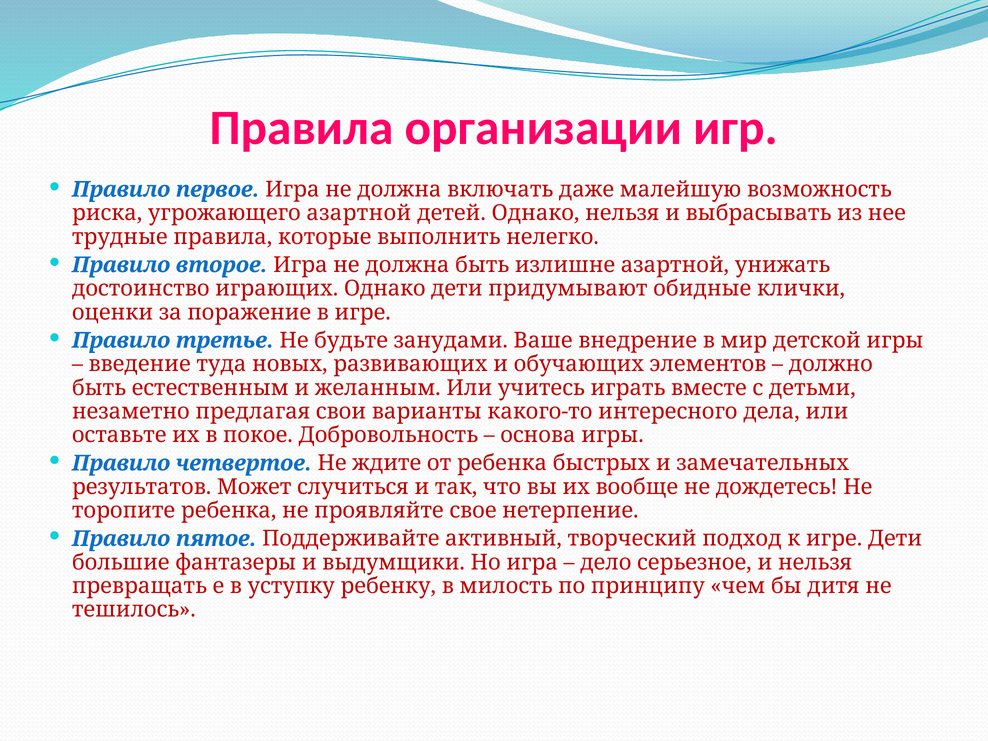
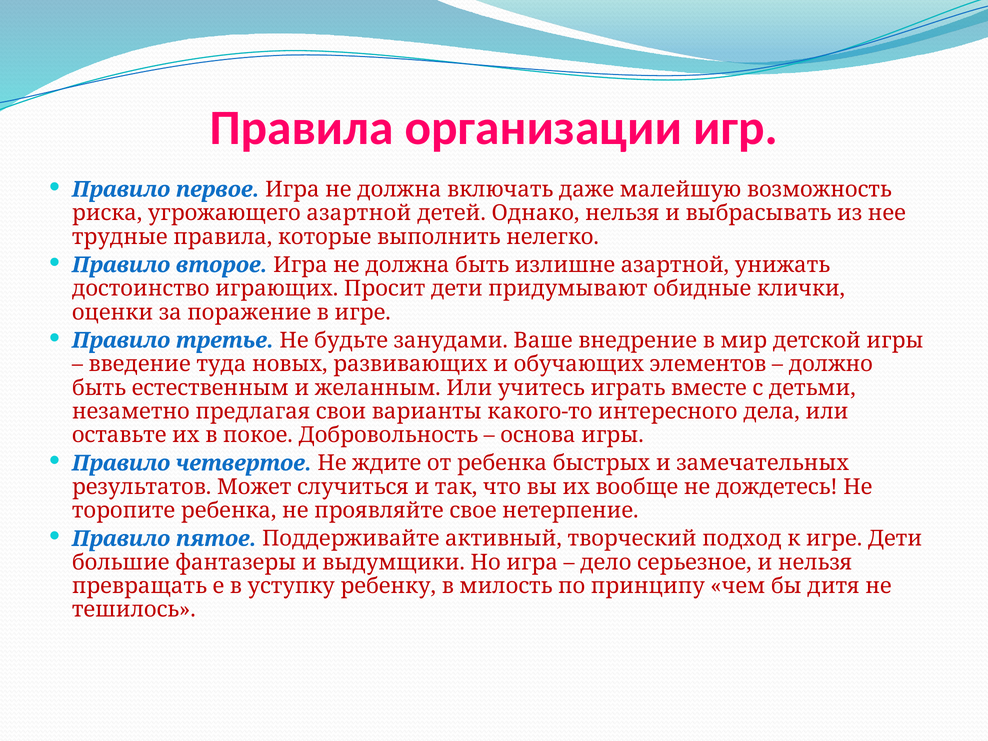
играющих Однако: Однако -> Просит
